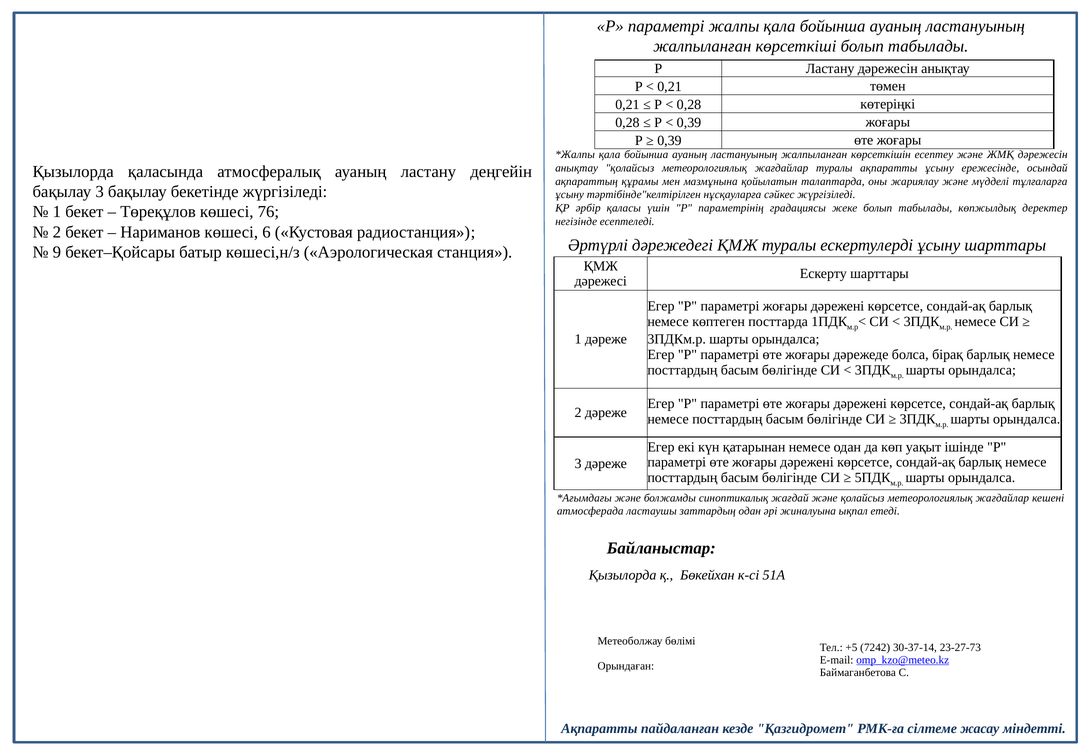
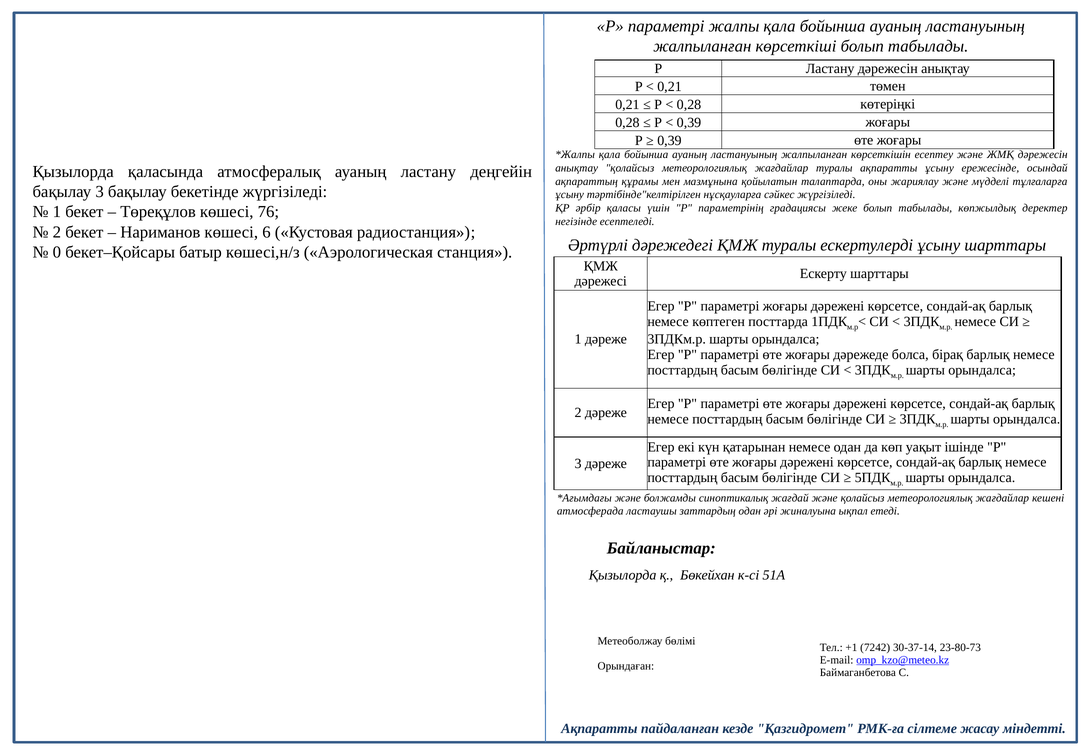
9: 9 -> 0
+5: +5 -> +1
23-27-73: 23-27-73 -> 23-80-73
